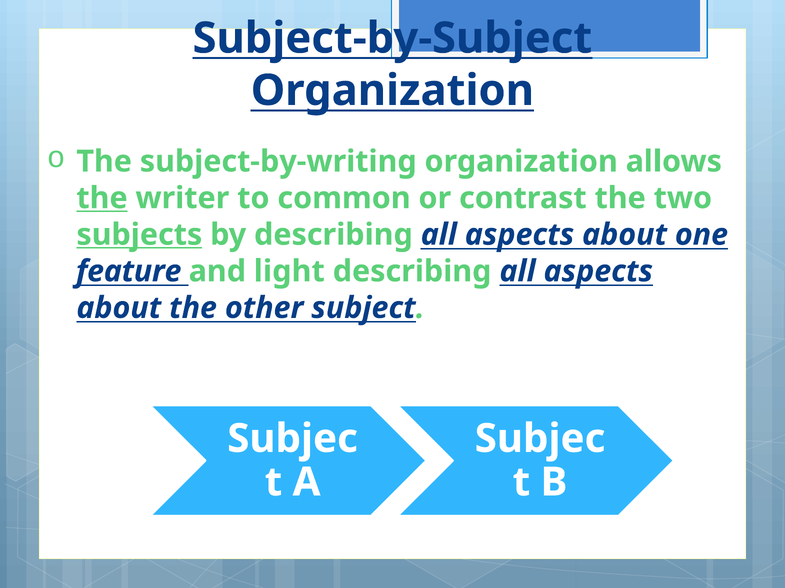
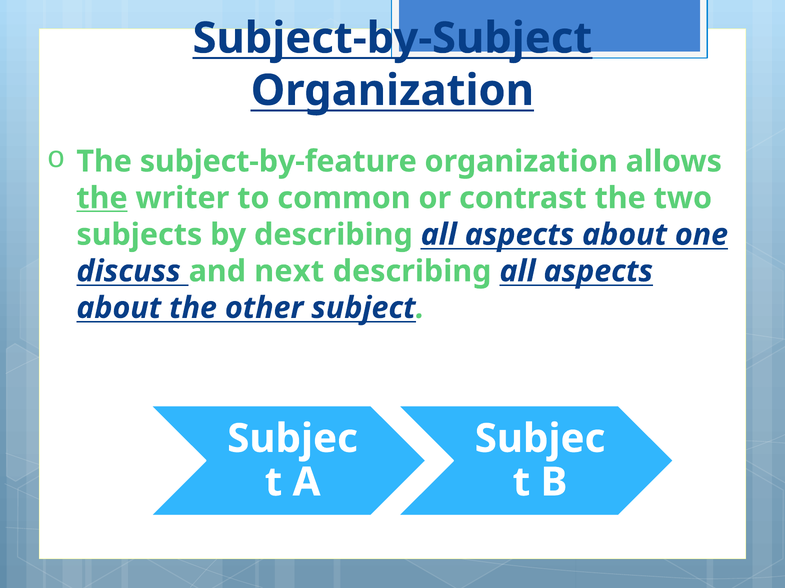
subject-by-writing: subject-by-writing -> subject-by-feature
subjects underline: present -> none
feature: feature -> discuss
light: light -> next
